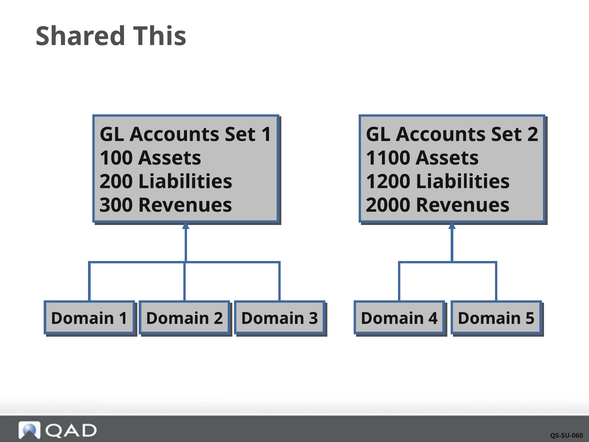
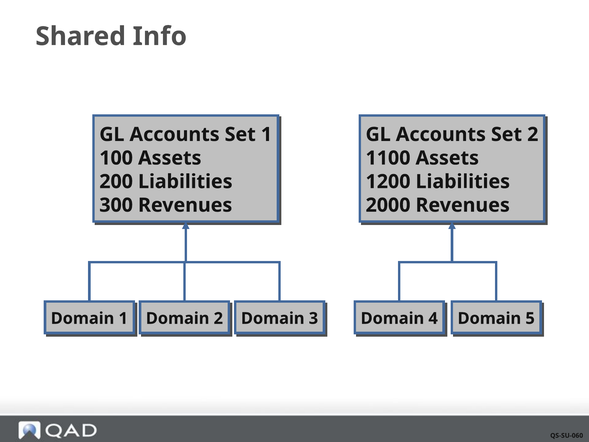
This: This -> Info
